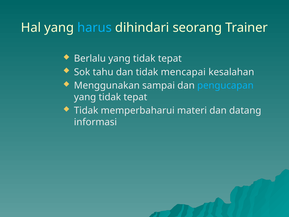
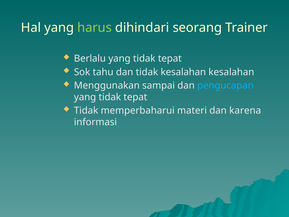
harus colour: light blue -> light green
tidak mencapai: mencapai -> kesalahan
datang: datang -> karena
